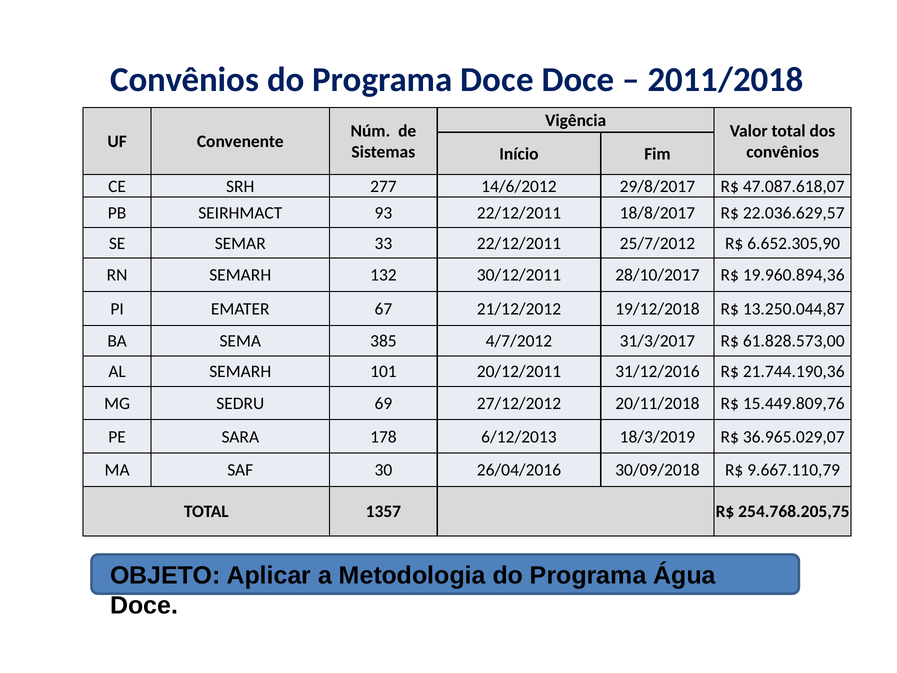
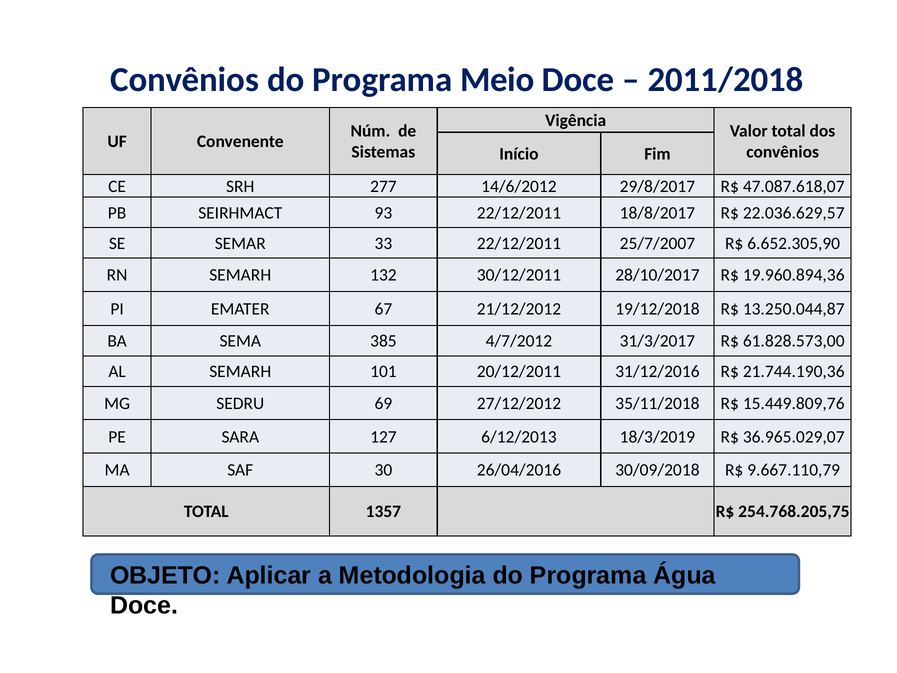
Programa Doce: Doce -> Meio
25/7/2012: 25/7/2012 -> 25/7/2007
20/11/2018: 20/11/2018 -> 35/11/2018
178: 178 -> 127
